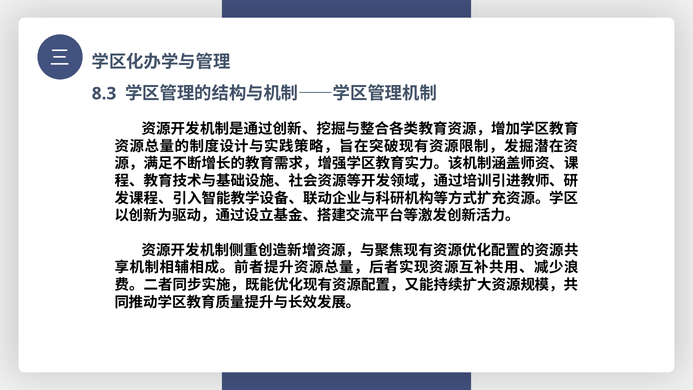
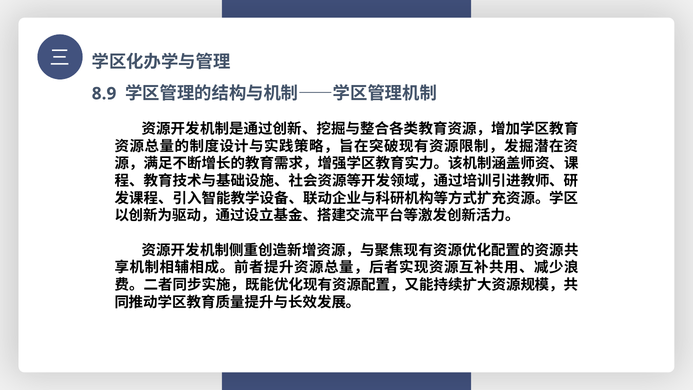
8.3: 8.3 -> 8.9
